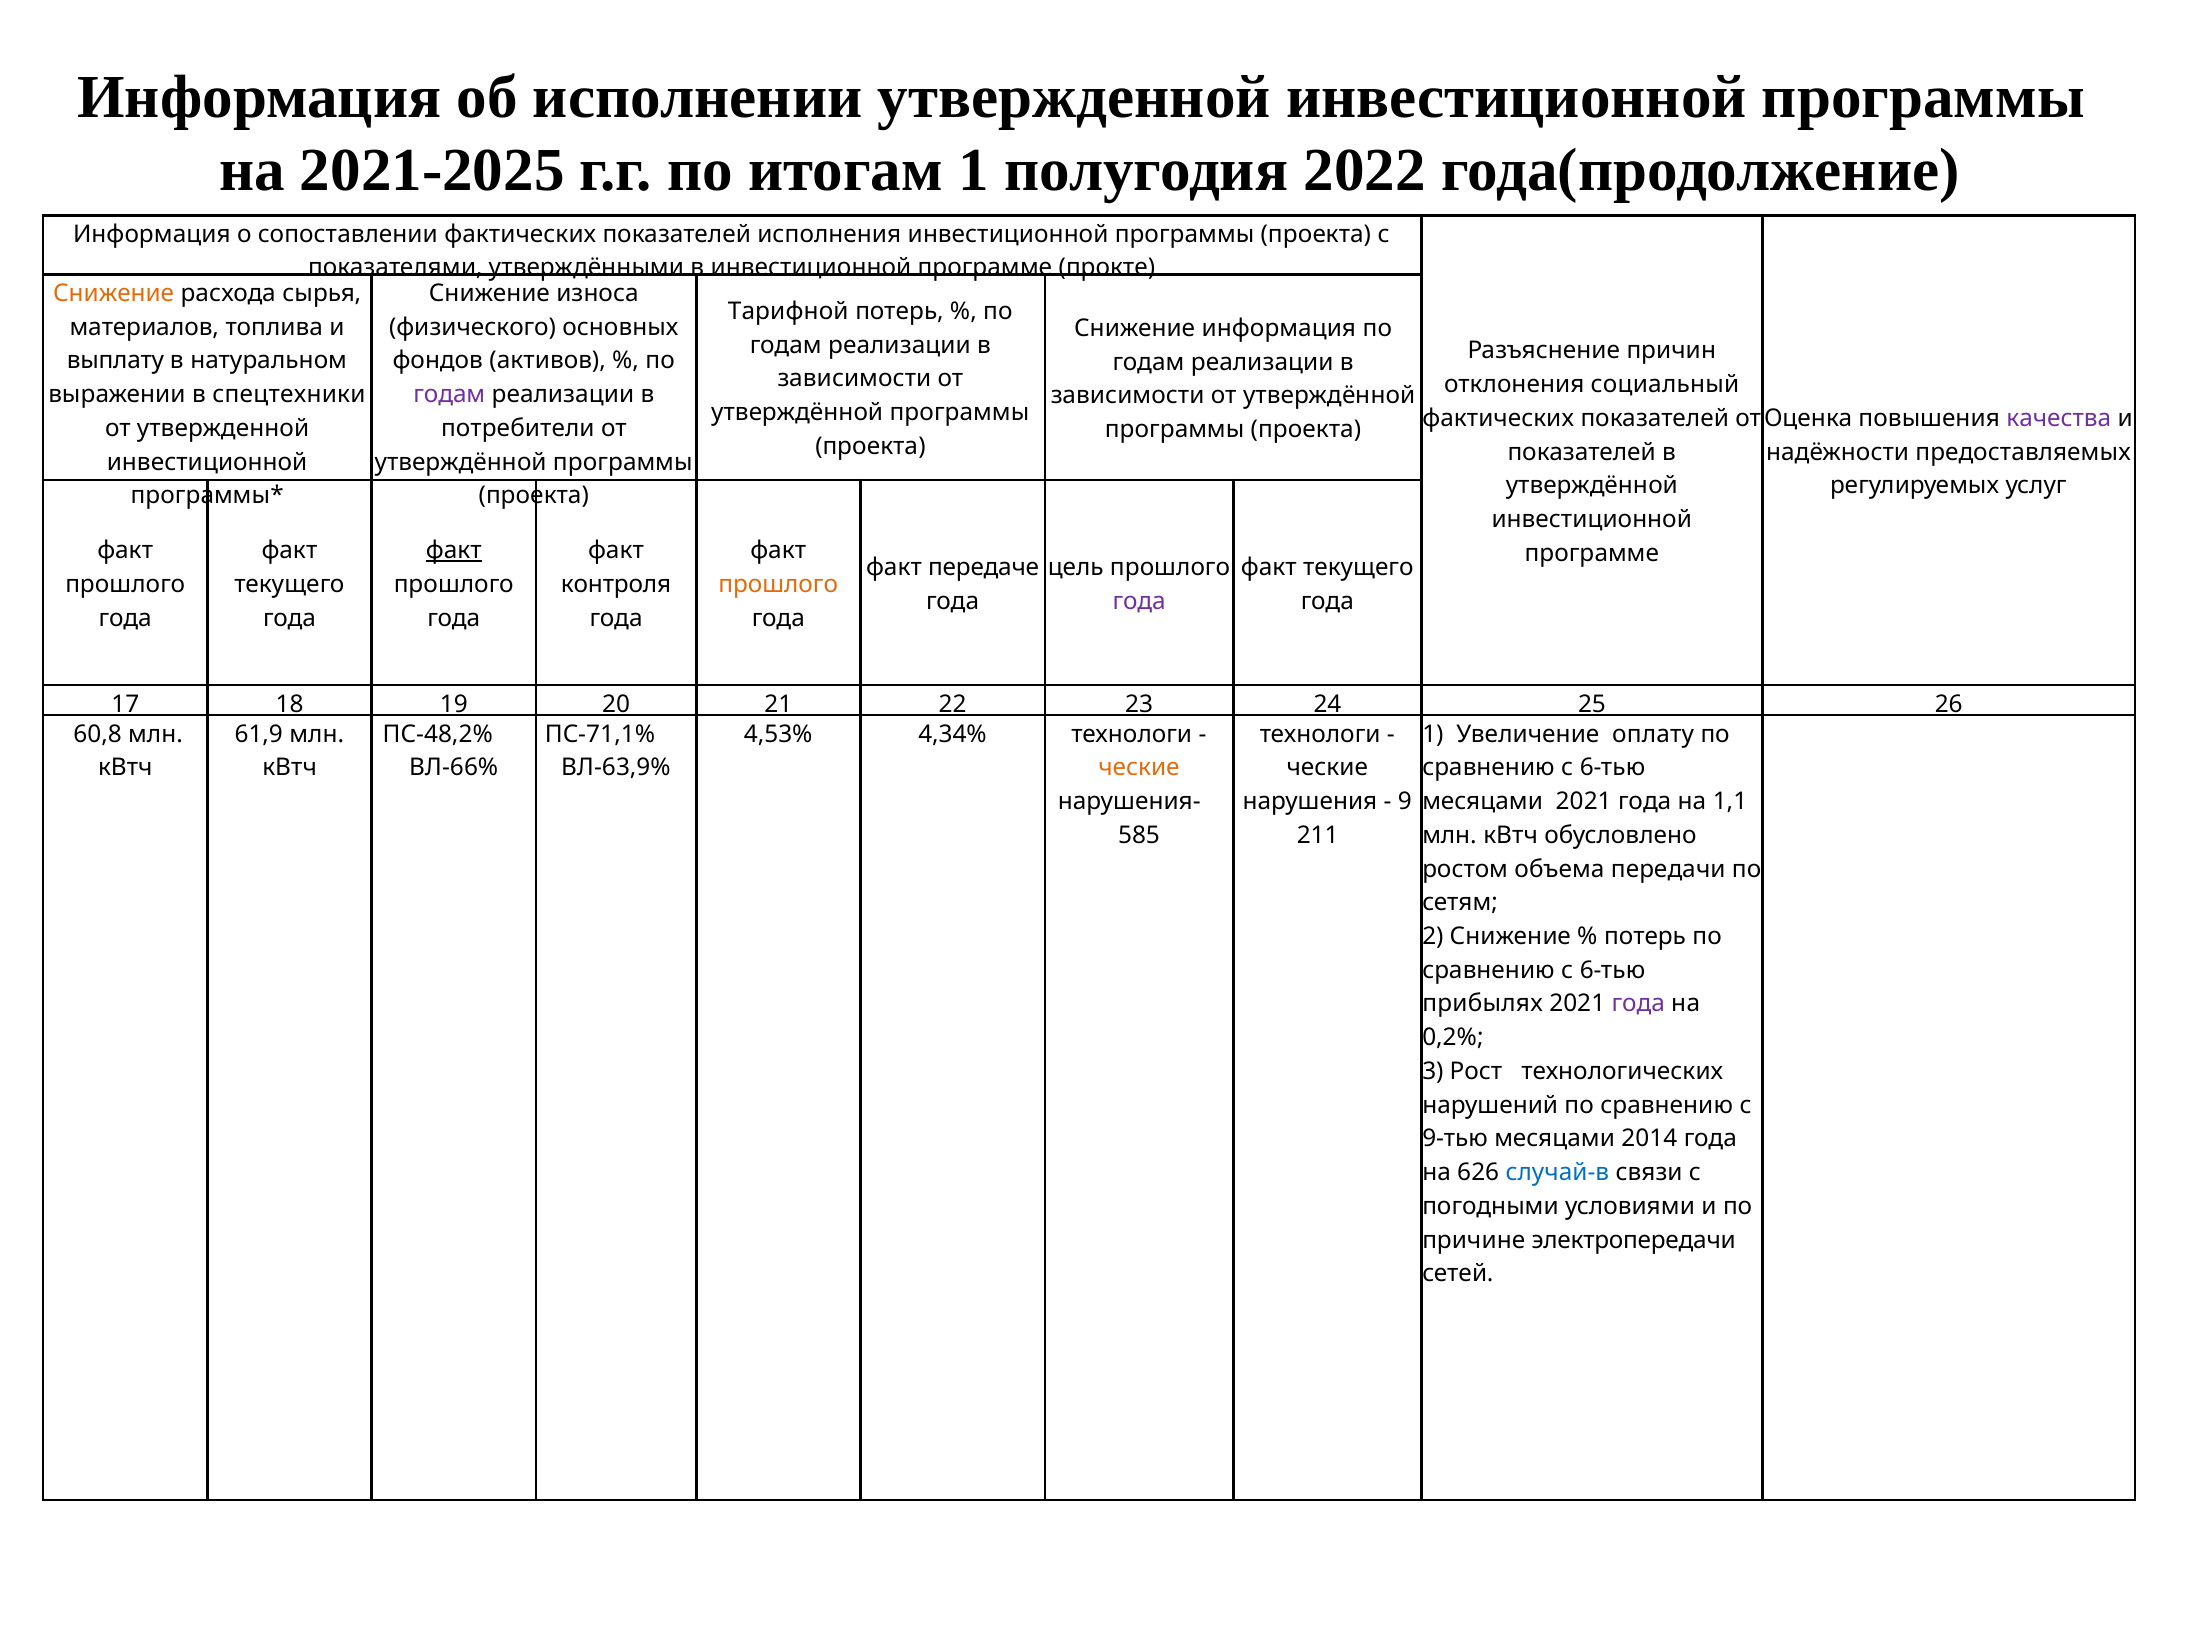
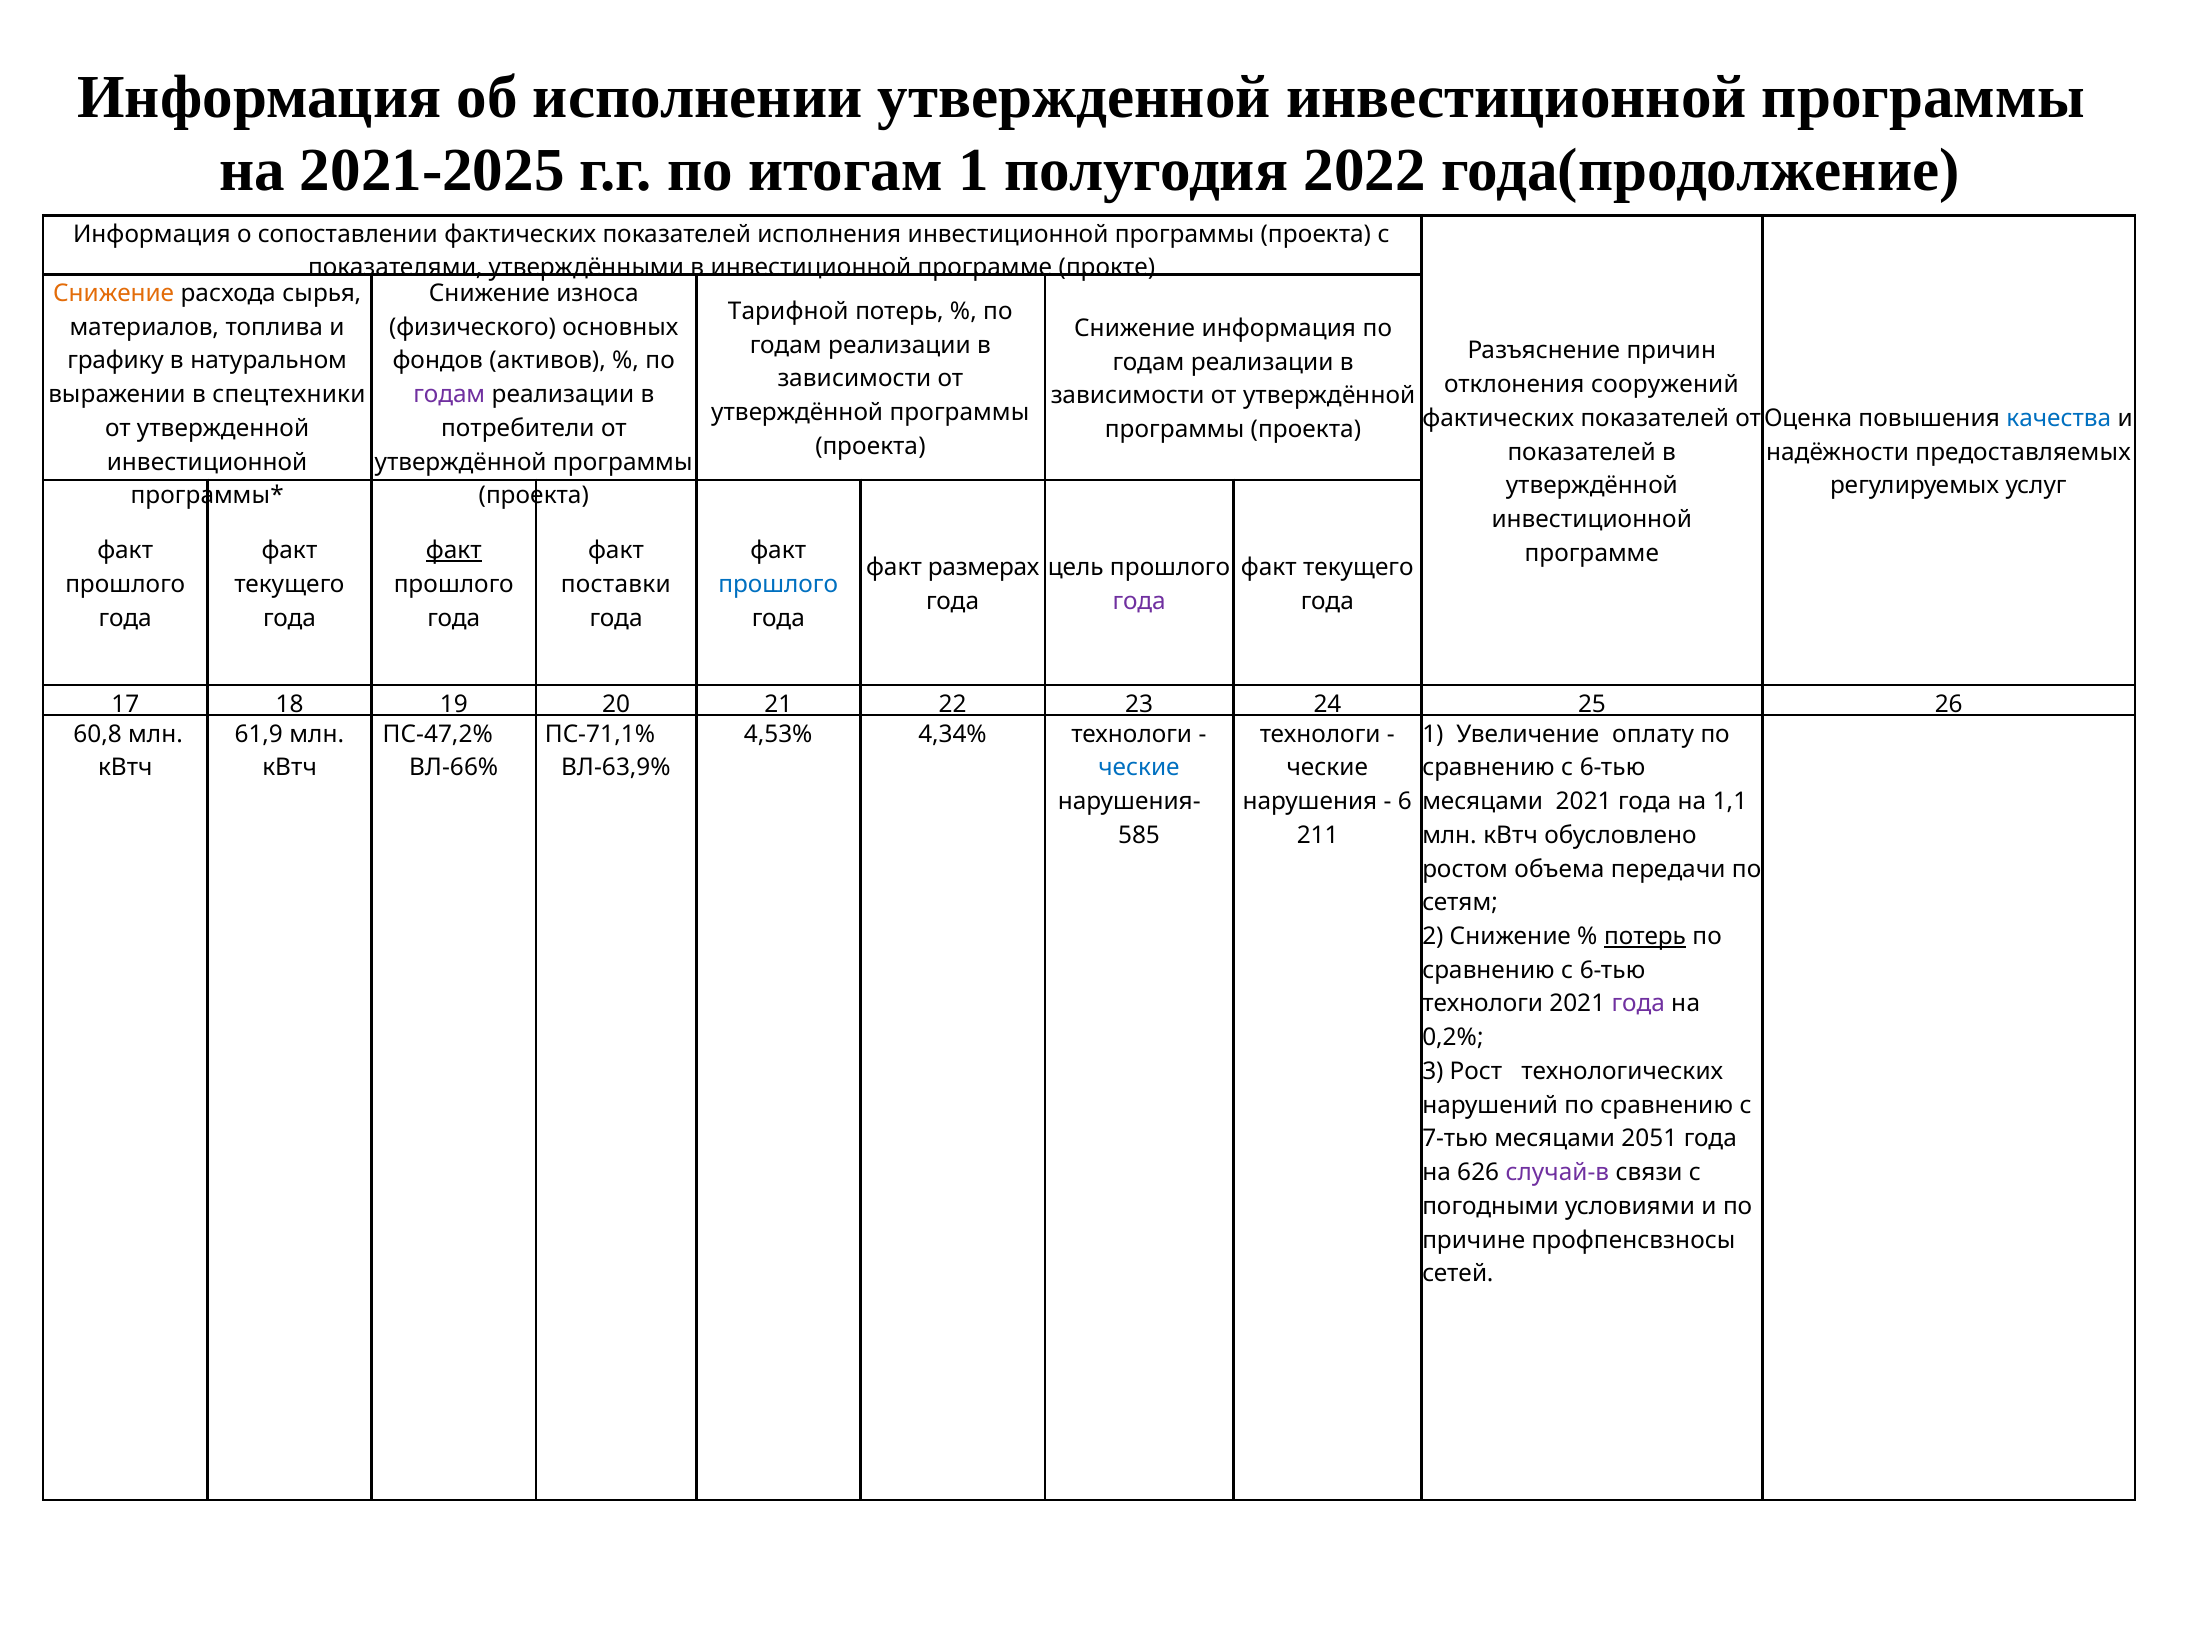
выплату: выплату -> графику
социальный: социальный -> сооружений
качества colour: purple -> blue
передаче: передаче -> размерах
контроля: контроля -> поставки
прошлого at (778, 584) colour: orange -> blue
ПС-48,2%: ПС-48,2% -> ПС-47,2%
ческие at (1139, 768) colour: orange -> blue
9: 9 -> 6
потерь at (1645, 936) underline: none -> present
прибылях at (1483, 1004): прибылях -> технологи
9-тью: 9-тью -> 7-тью
2014: 2014 -> 2051
случай-в colour: blue -> purple
электропередачи: электропередачи -> профпенсвзносы
